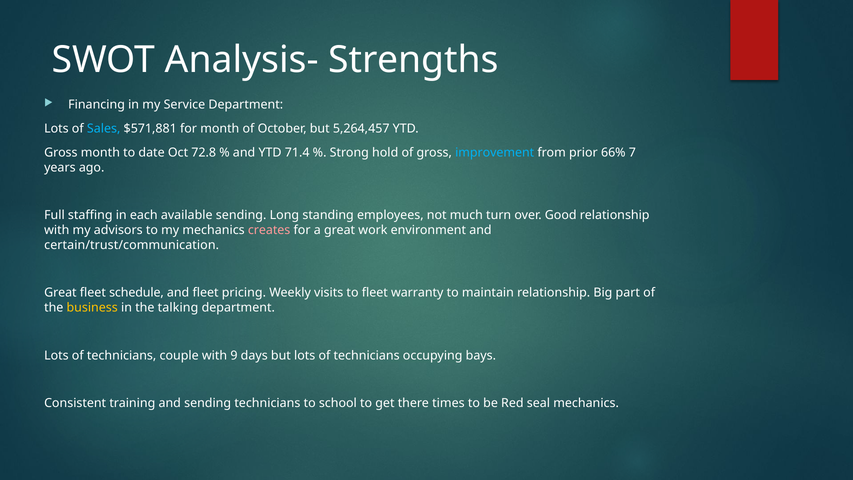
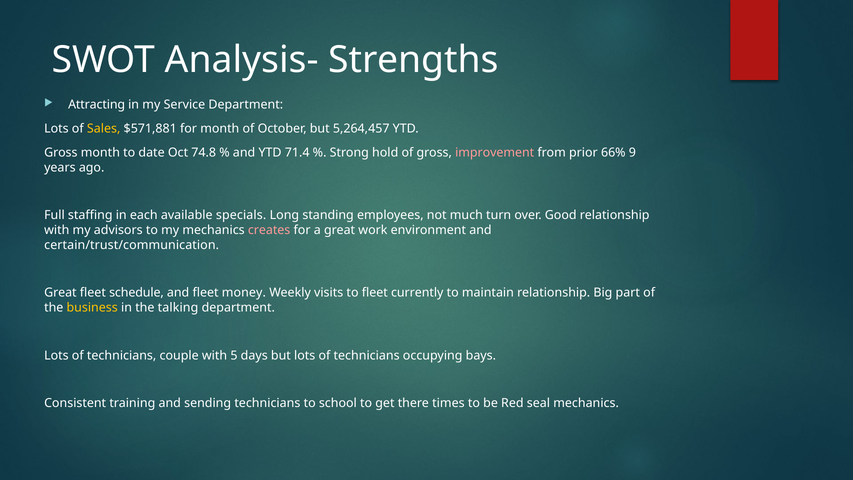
Financing: Financing -> Attracting
Sales colour: light blue -> yellow
72.8: 72.8 -> 74.8
improvement colour: light blue -> pink
7: 7 -> 9
available sending: sending -> specials
pricing: pricing -> money
warranty: warranty -> currently
9: 9 -> 5
